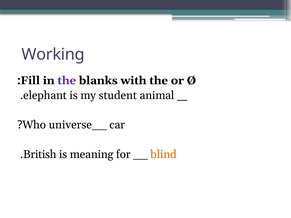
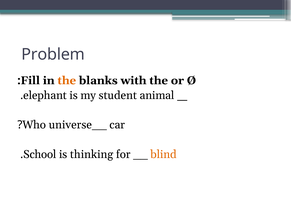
Working: Working -> Problem
the at (67, 81) colour: purple -> orange
British: British -> School
meaning: meaning -> thinking
